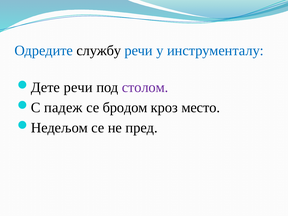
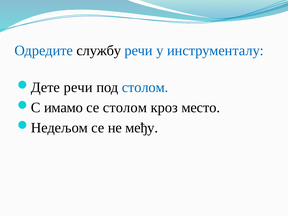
столом at (145, 87) colour: purple -> blue
падеж: падеж -> имамо
се бродом: бродом -> столом
пред: пред -> међу
